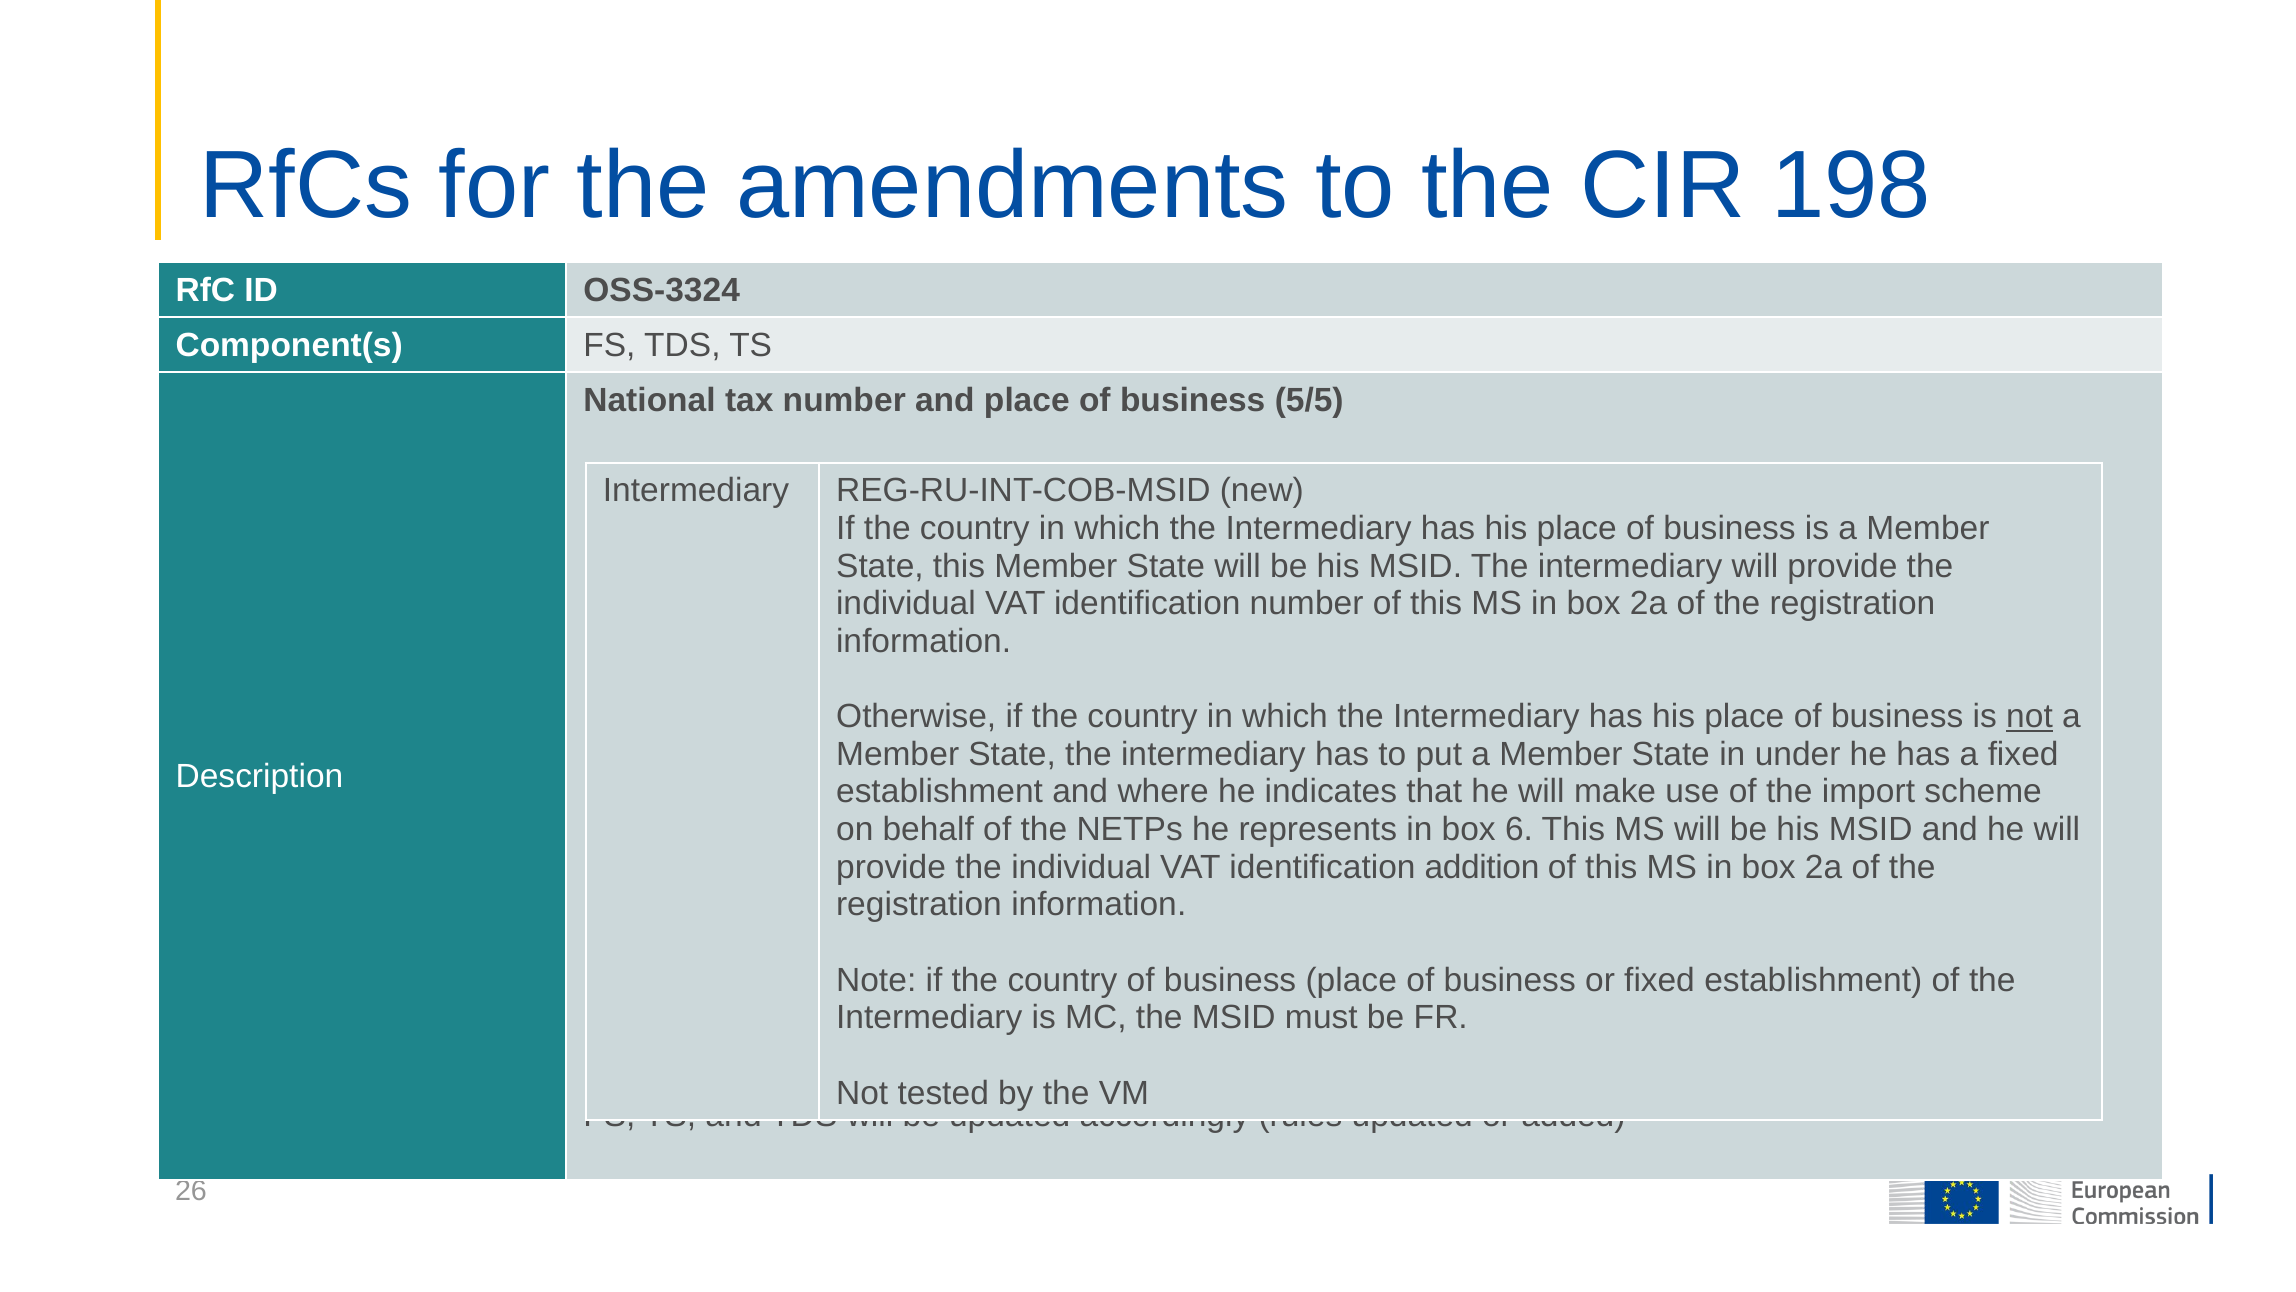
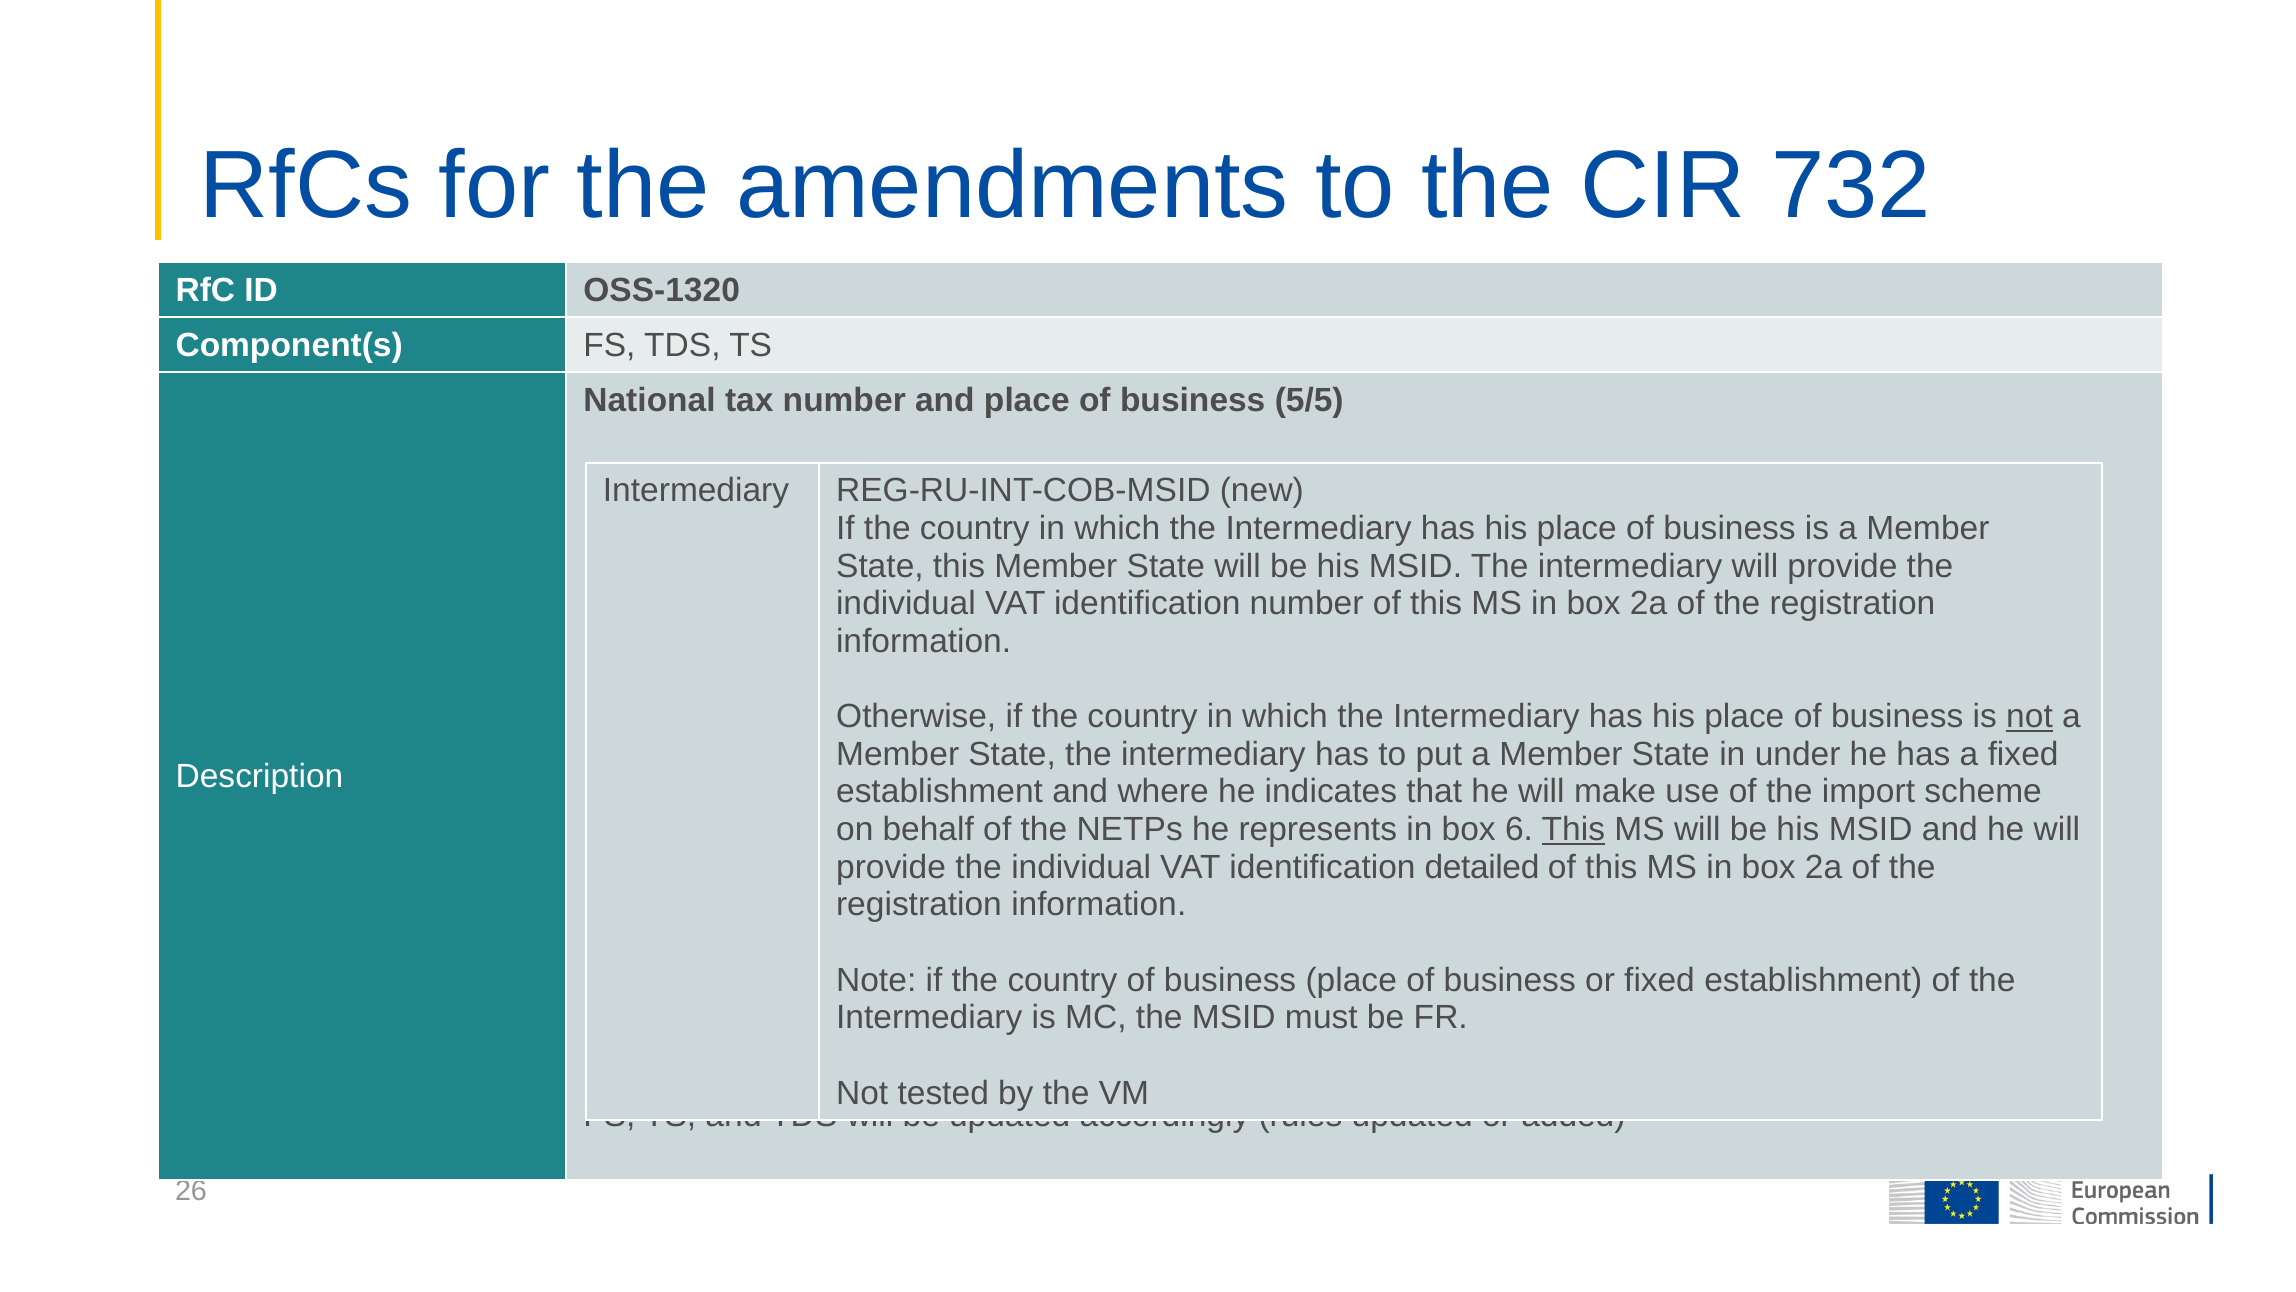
198: 198 -> 732
OSS-3324: OSS-3324 -> OSS-1320
This at (1573, 829) underline: none -> present
addition: addition -> detailed
